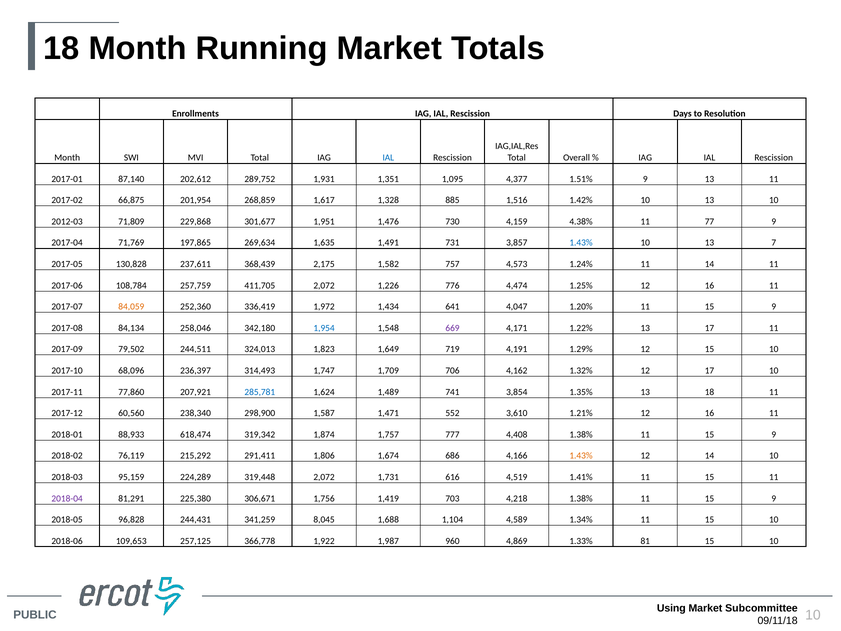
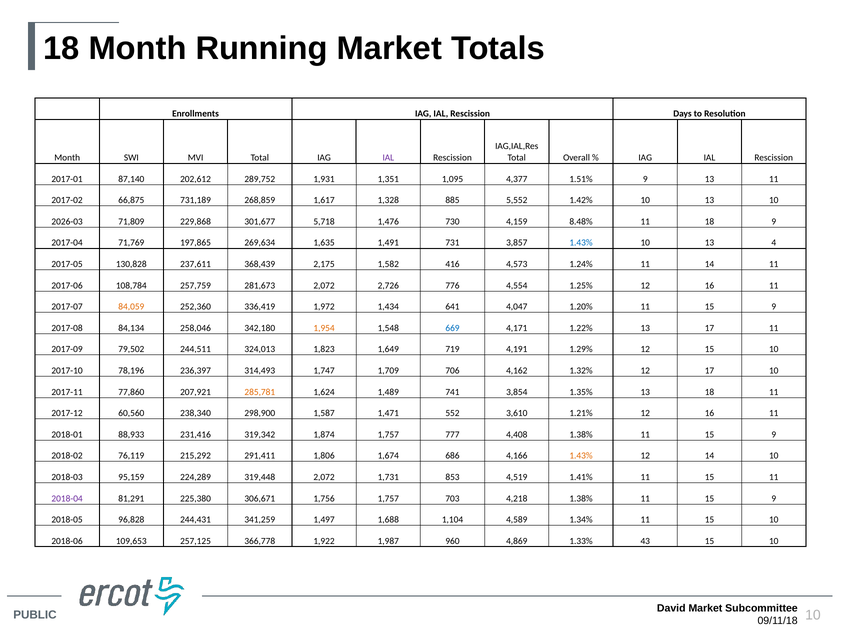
IAL at (388, 158) colour: blue -> purple
201,954: 201,954 -> 731,189
1,516: 1,516 -> 5,552
2012-03: 2012-03 -> 2026-03
1,951: 1,951 -> 5,718
4.38%: 4.38% -> 8.48%
11 77: 77 -> 18
7: 7 -> 4
757: 757 -> 416
411,705: 411,705 -> 281,673
1,226: 1,226 -> 2,726
4,474: 4,474 -> 4,554
1,954 colour: blue -> orange
669 colour: purple -> blue
68,096: 68,096 -> 78,196
285,781 colour: blue -> orange
618,474: 618,474 -> 231,416
616: 616 -> 853
1,756 1,419: 1,419 -> 1,757
8,045: 8,045 -> 1,497
81: 81 -> 43
Using: Using -> David
